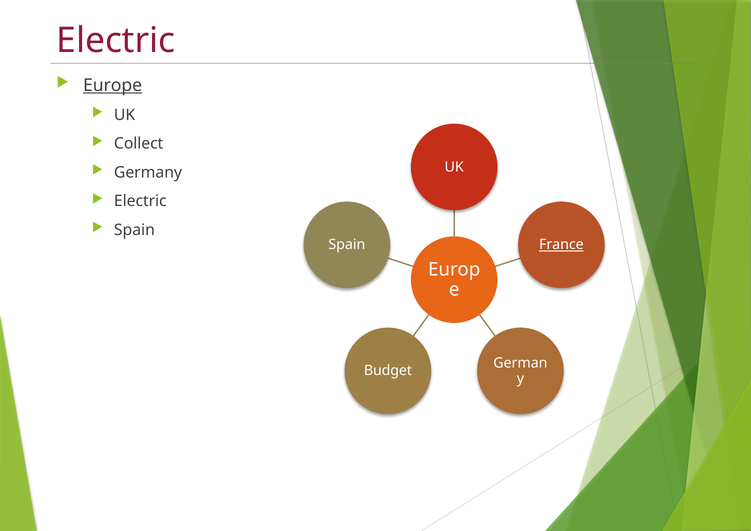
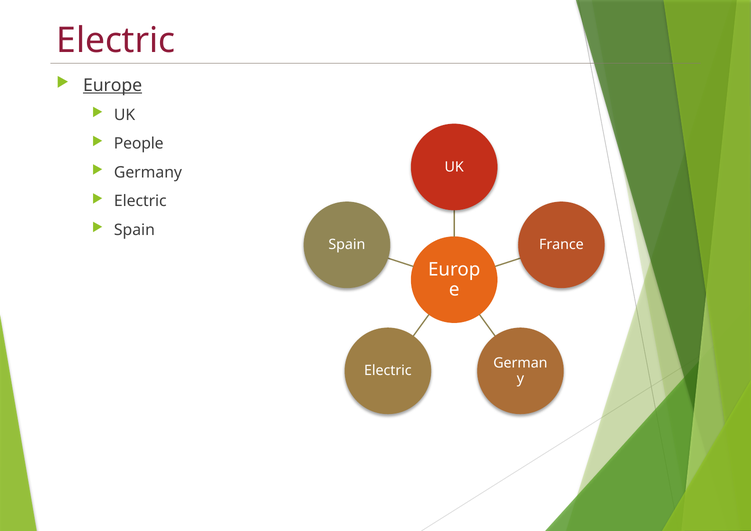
Collect: Collect -> People
France underline: present -> none
Budget at (388, 371): Budget -> Electric
